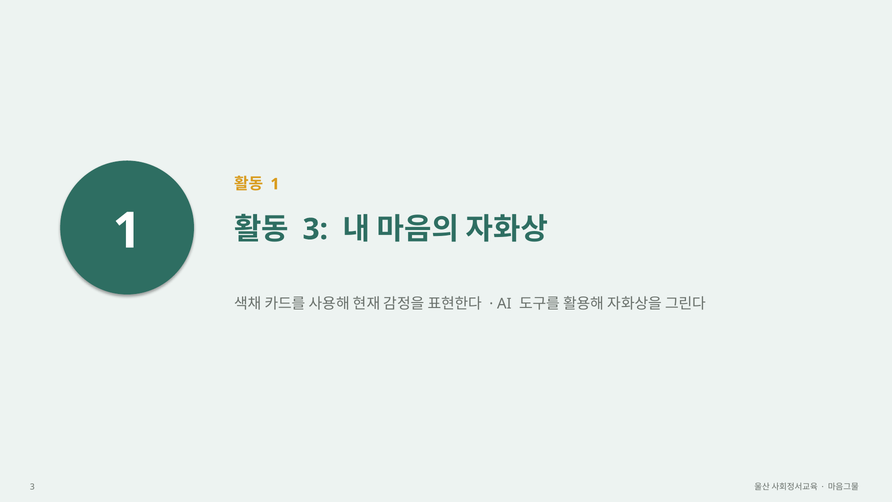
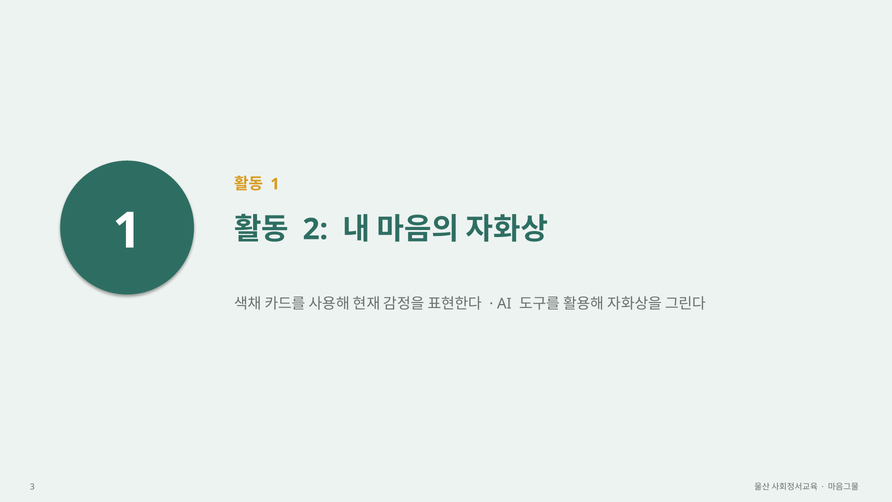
3 at (315, 229): 3 -> 2
